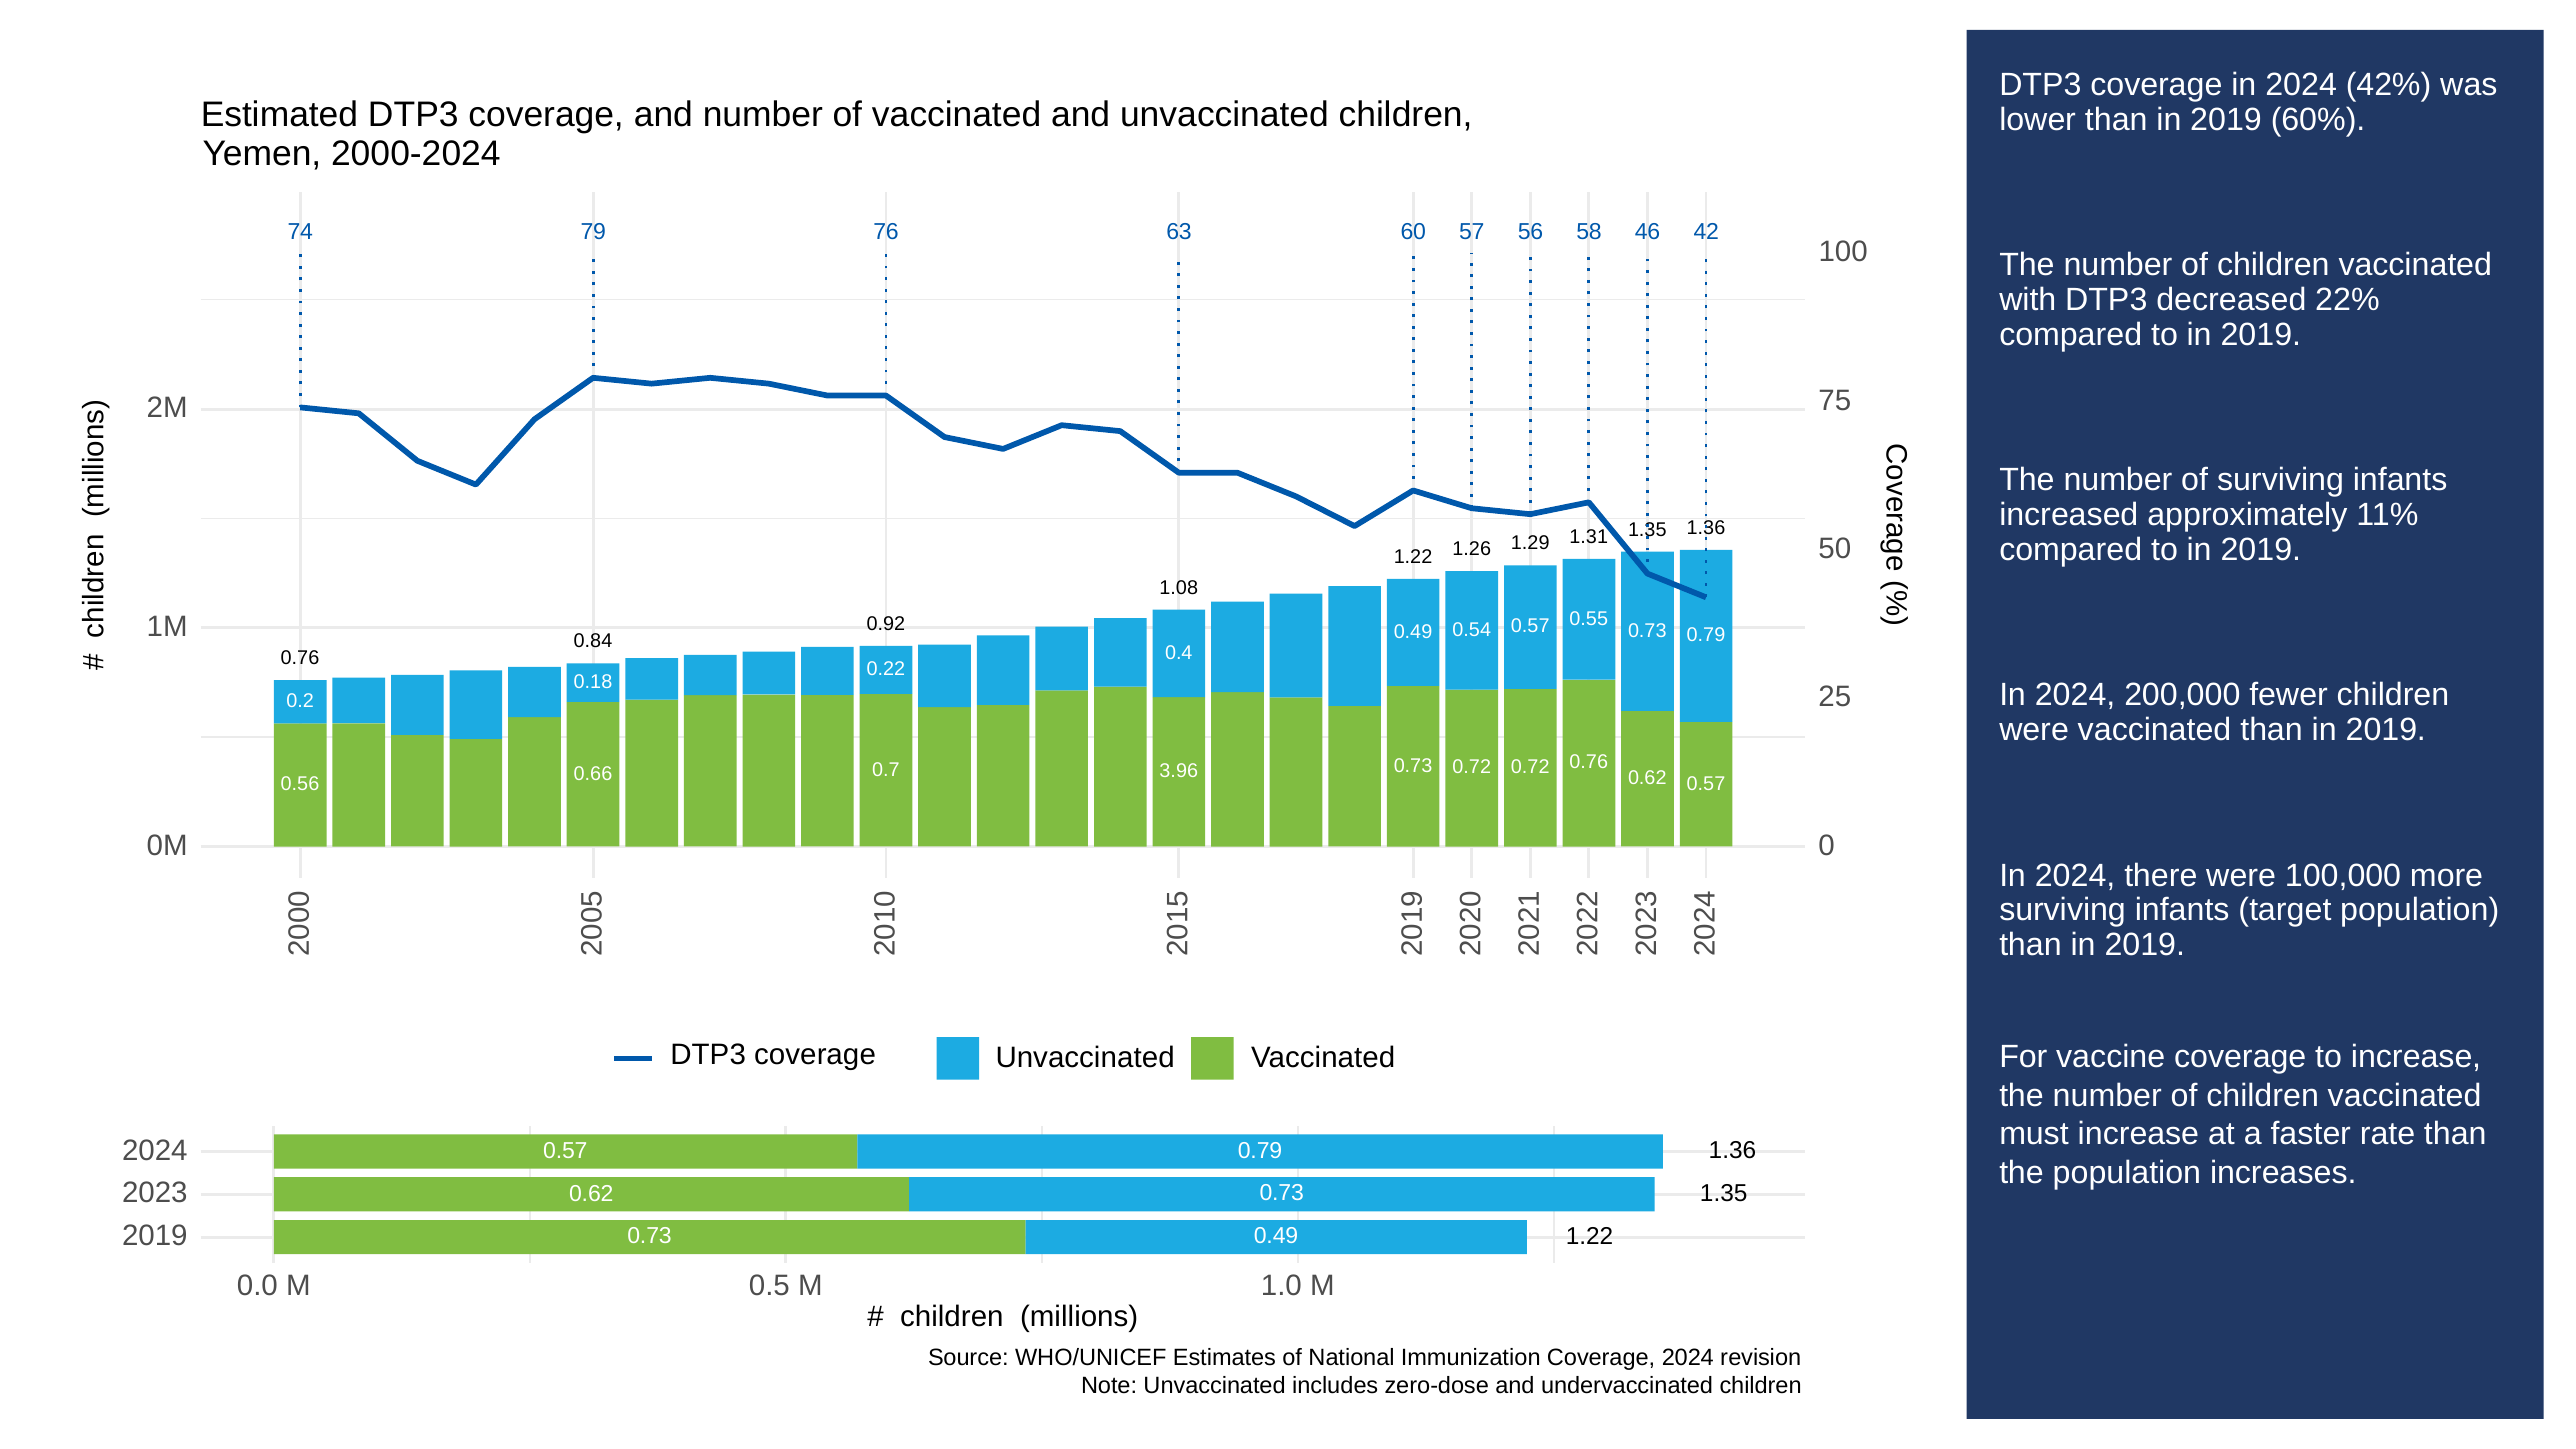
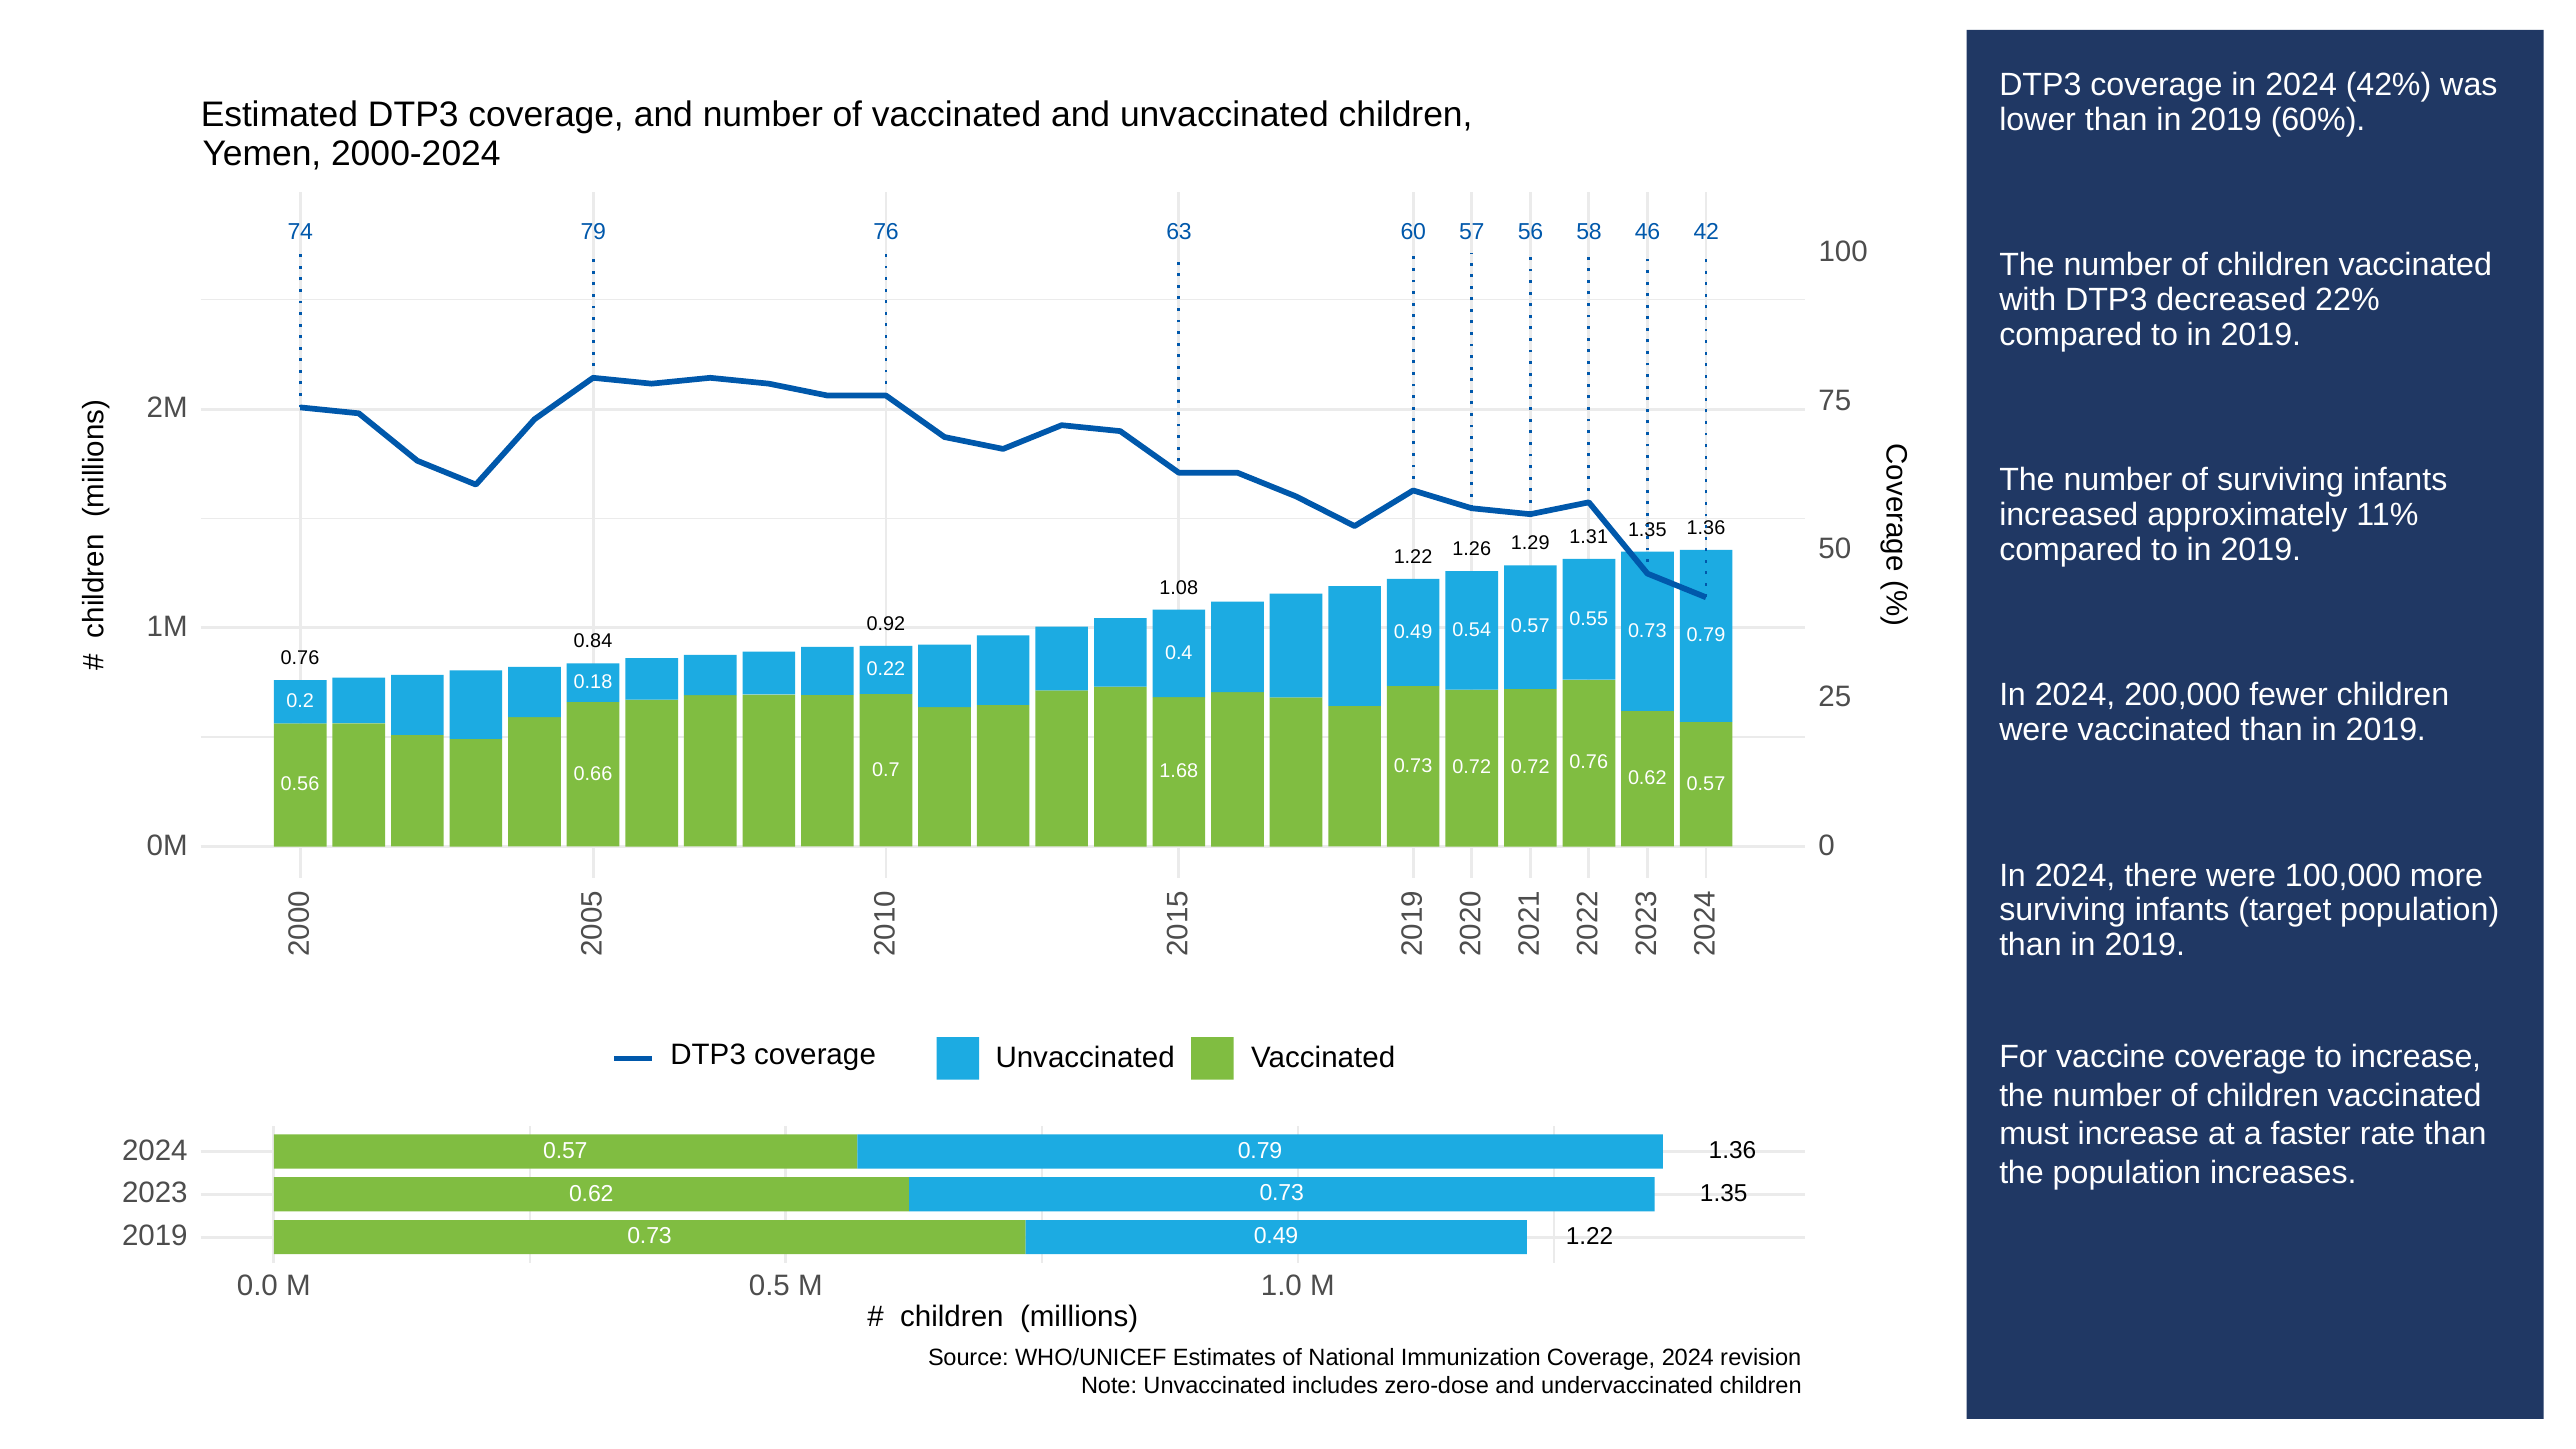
3.96: 3.96 -> 1.68
